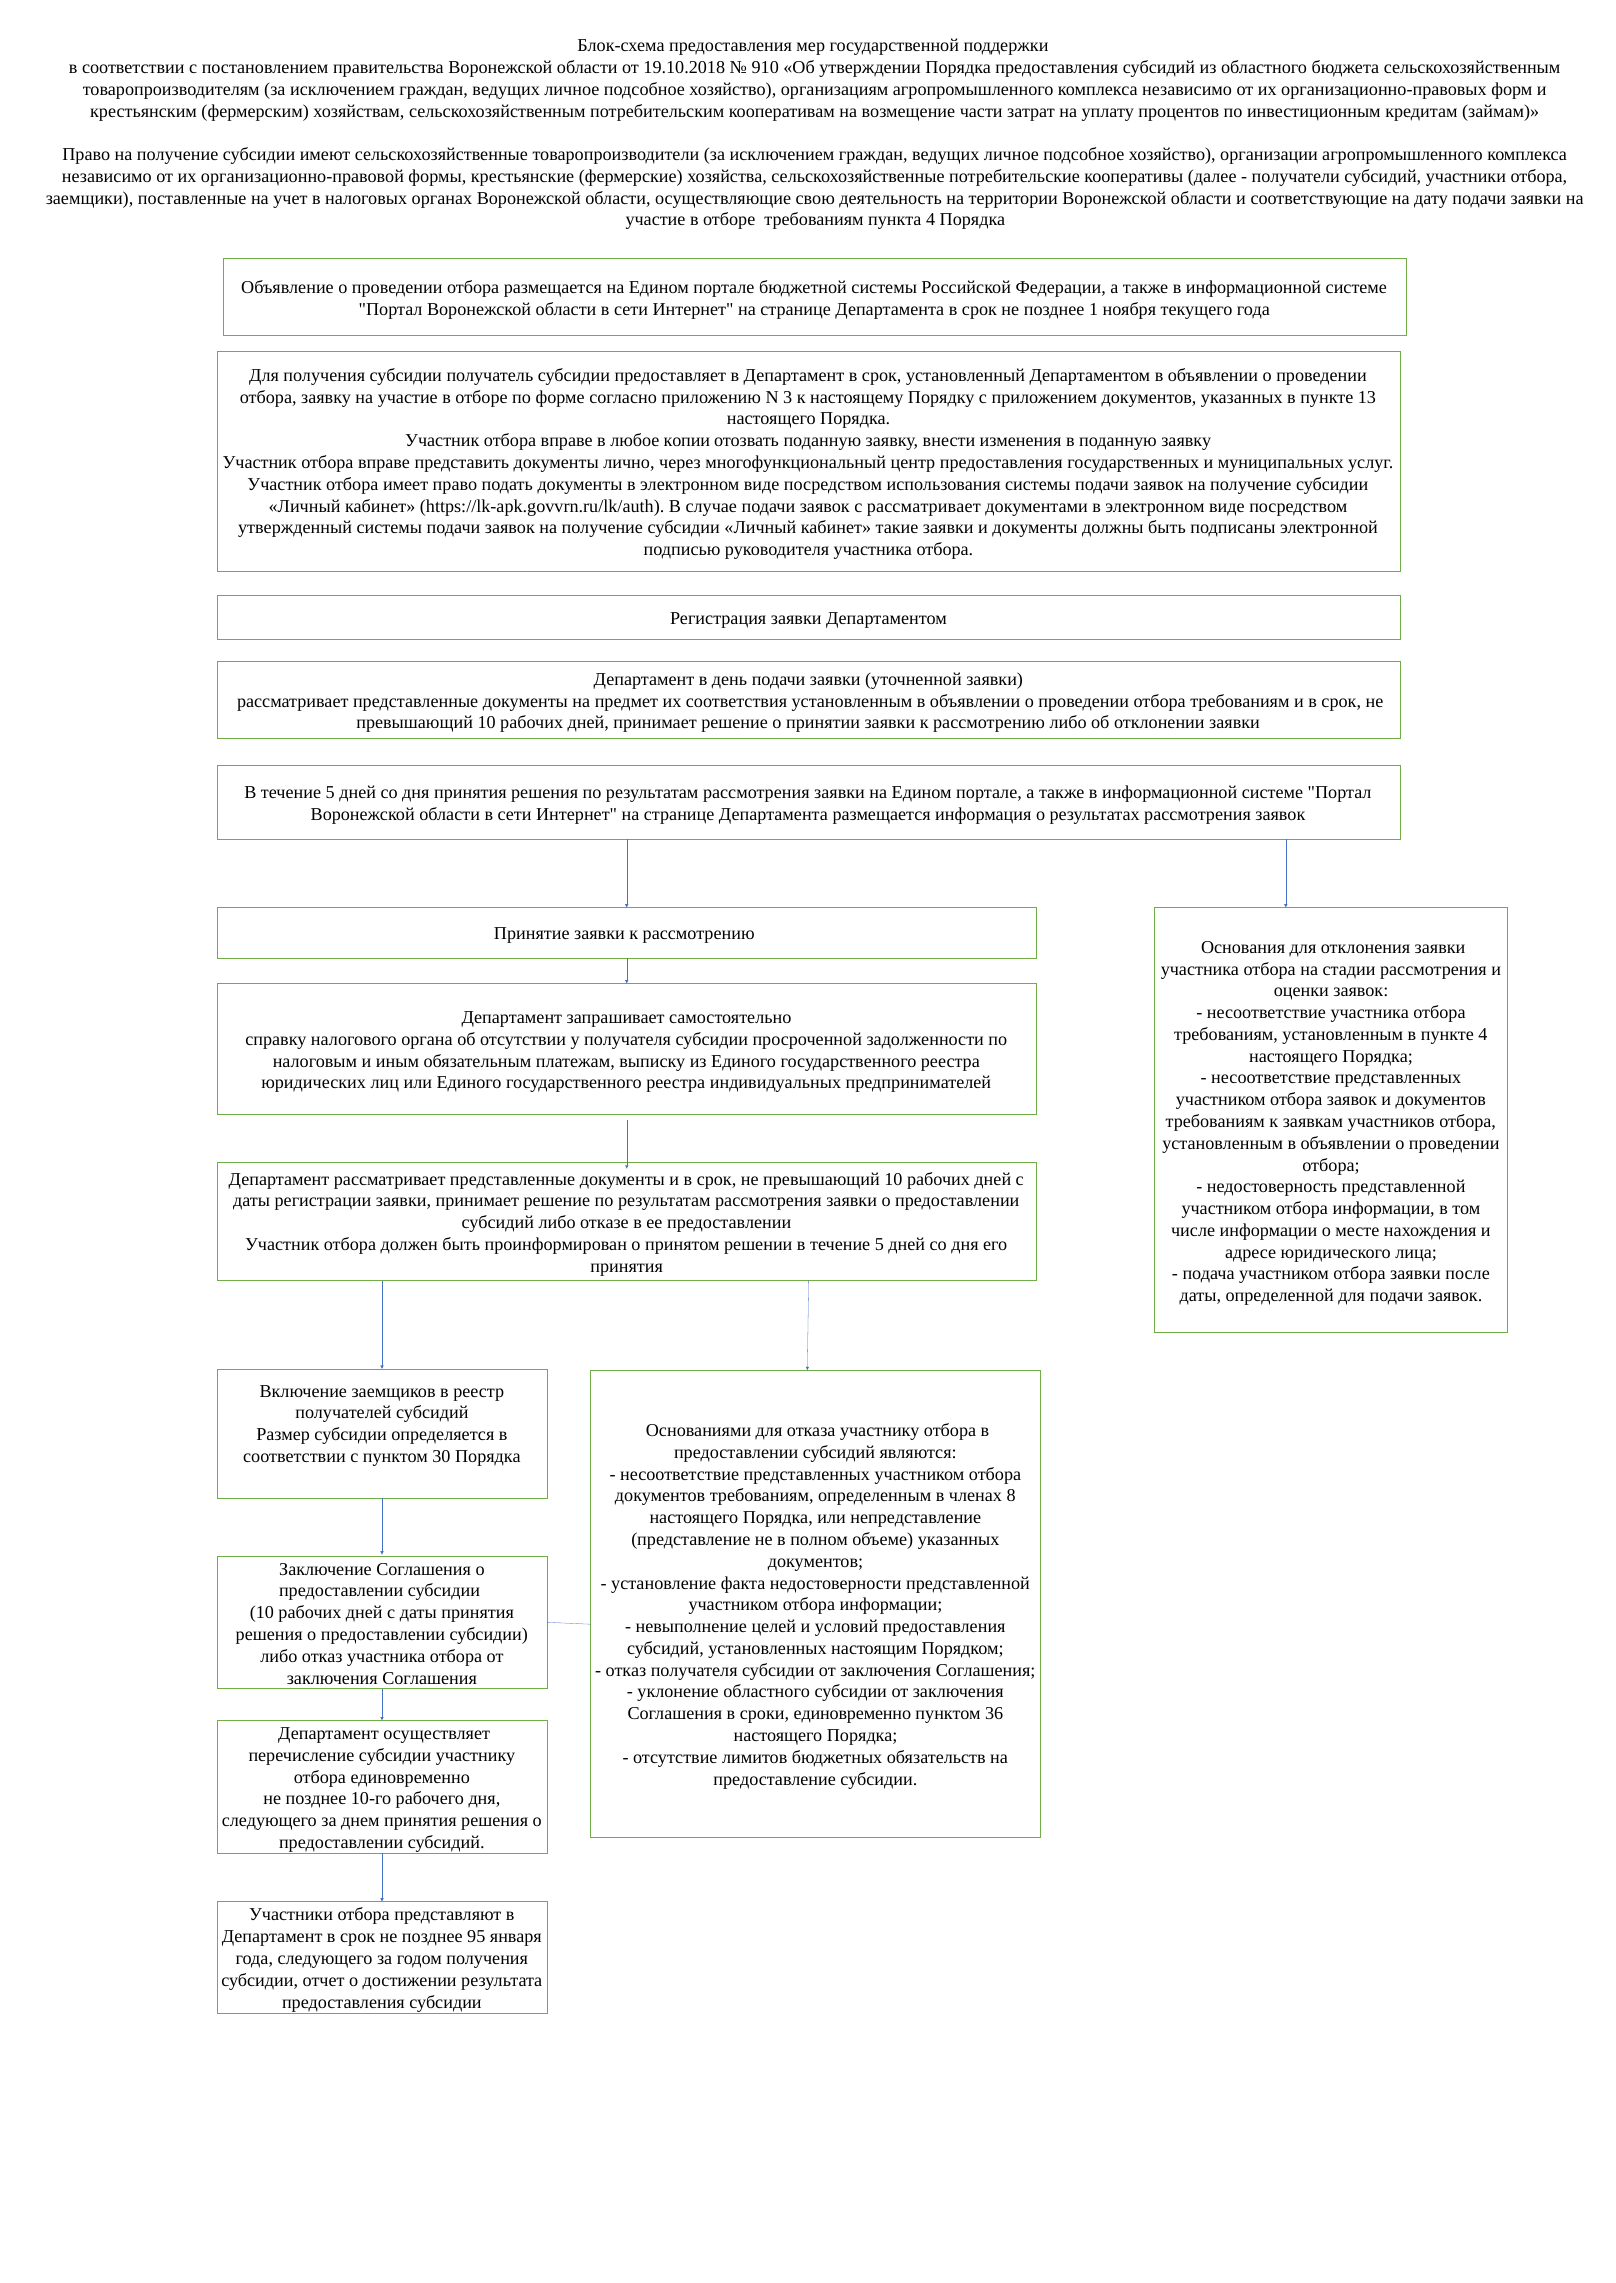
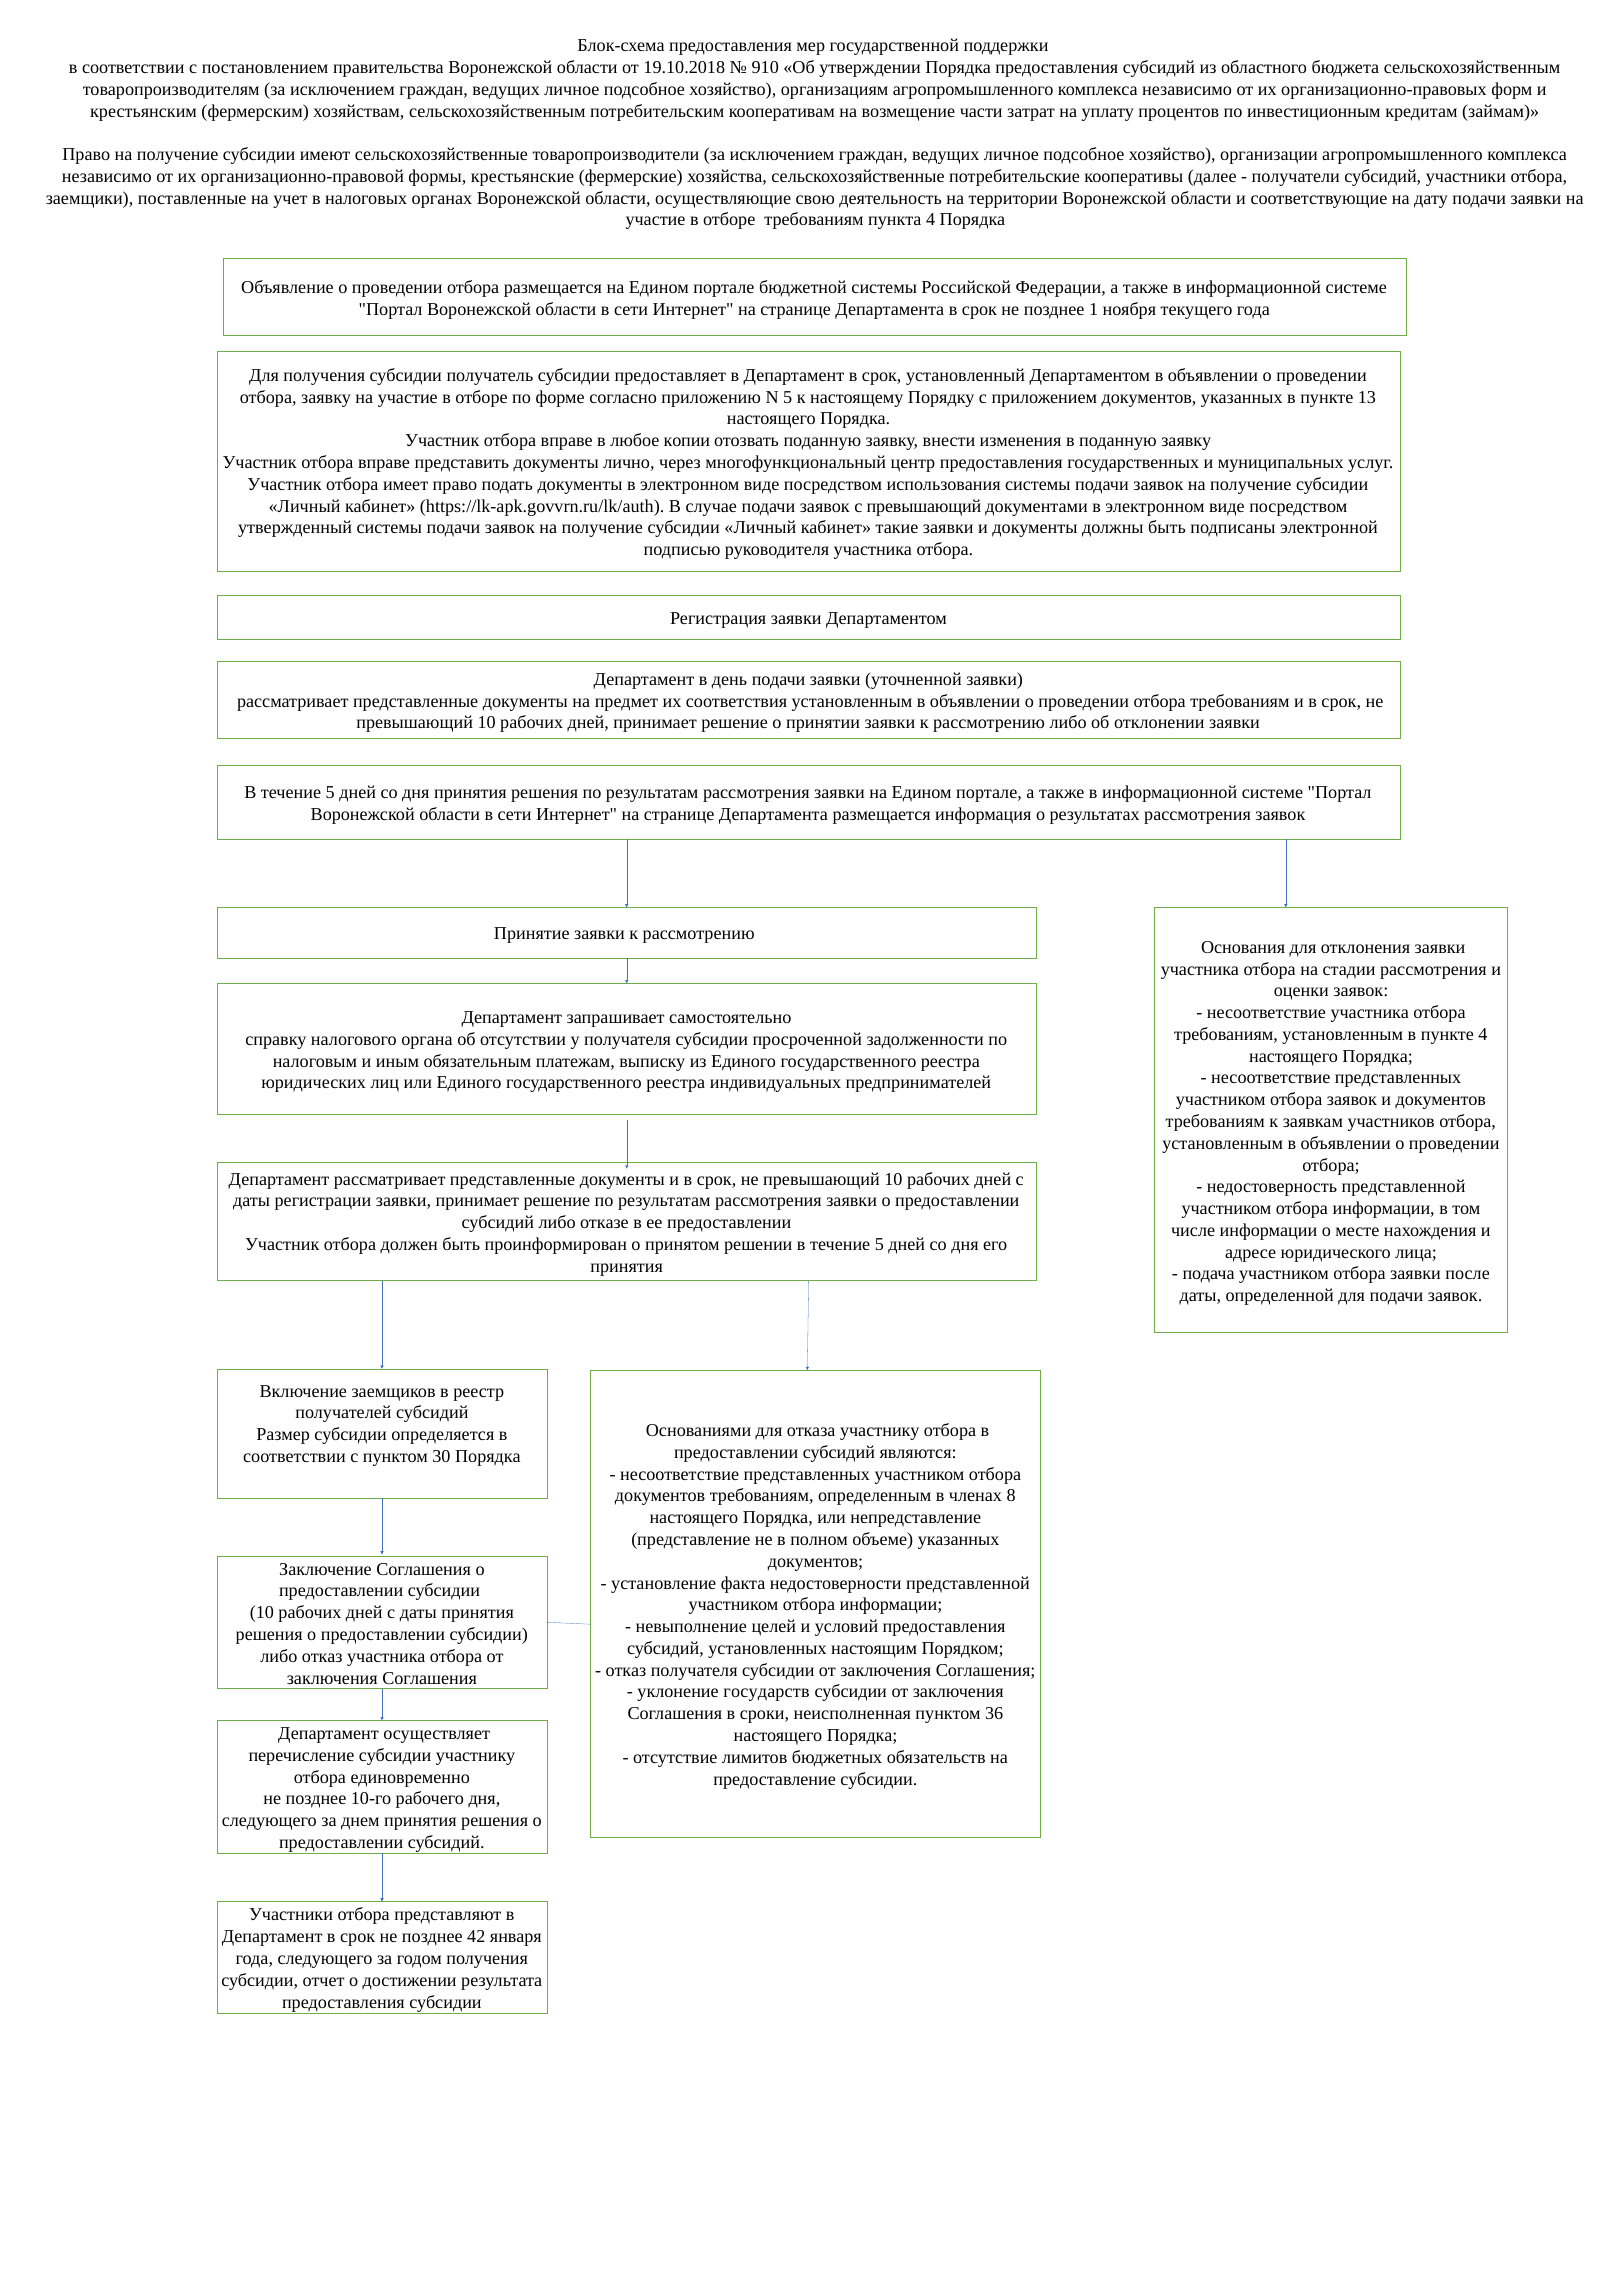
N 3: 3 -> 5
с рассматривает: рассматривает -> превышающий
уклонение областного: областного -> государств
сроки единовременно: единовременно -> неисполненная
95: 95 -> 42
